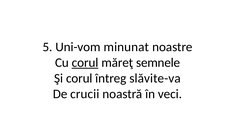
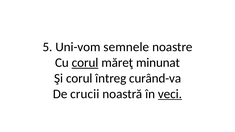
minunat: minunat -> semnele
semnele: semnele -> minunat
slăvite-va: slăvite-va -> curând-va
veci underline: none -> present
